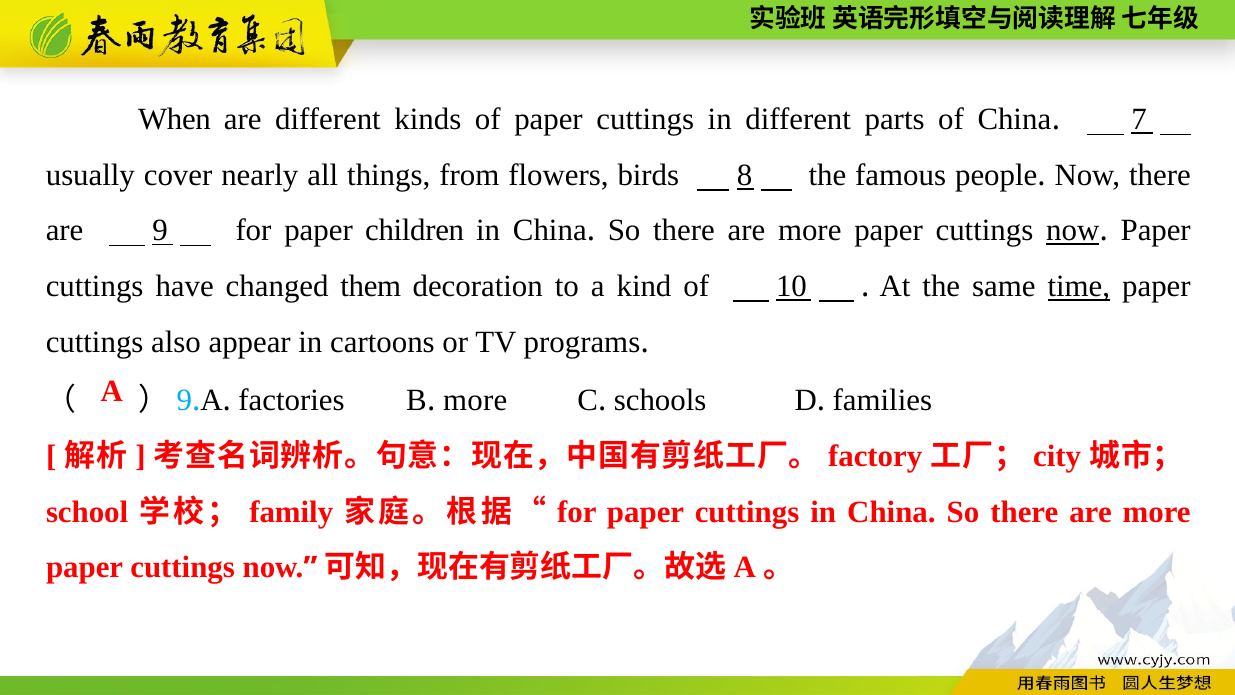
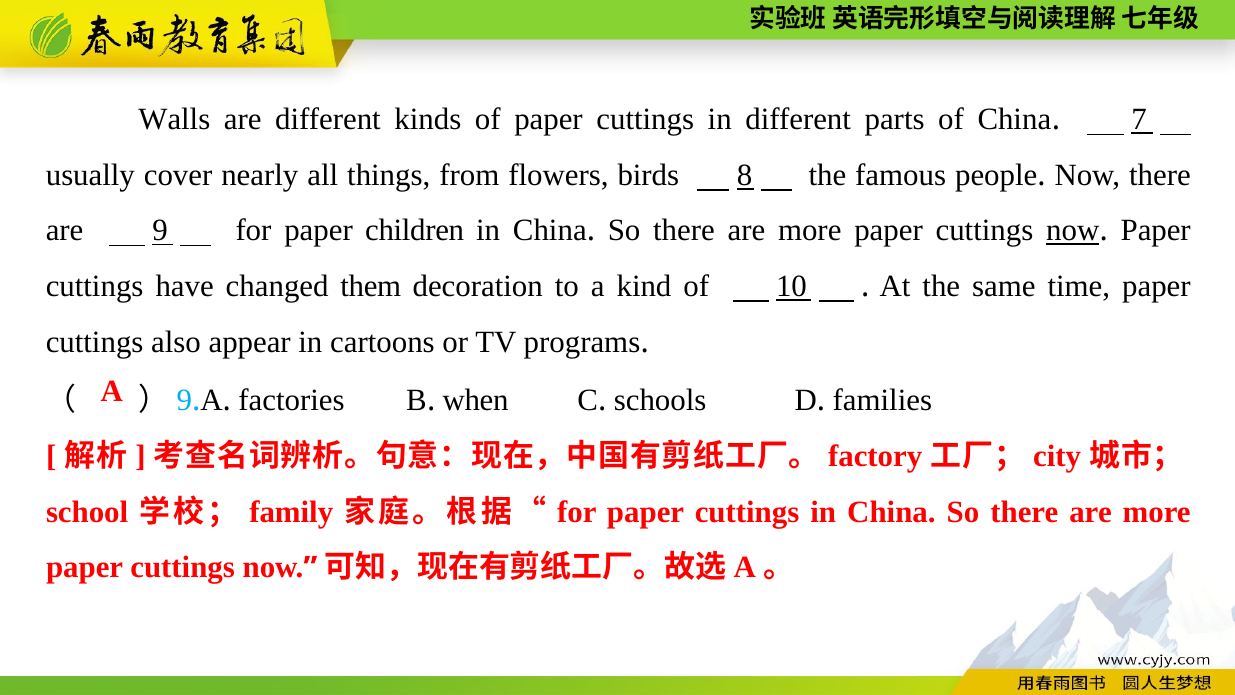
When: When -> Walls
time underline: present -> none
more at (475, 400): more -> when
